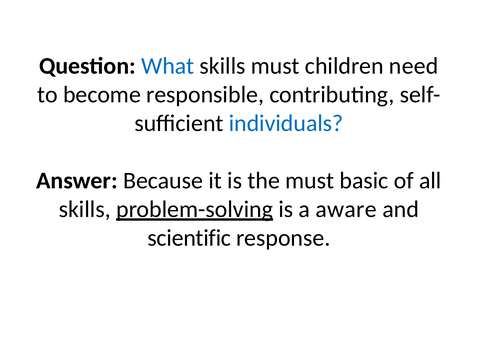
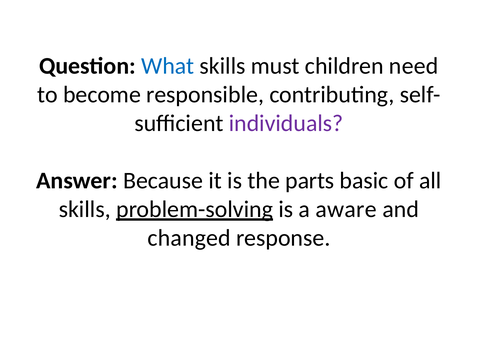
individuals colour: blue -> purple
the must: must -> parts
scientific: scientific -> changed
